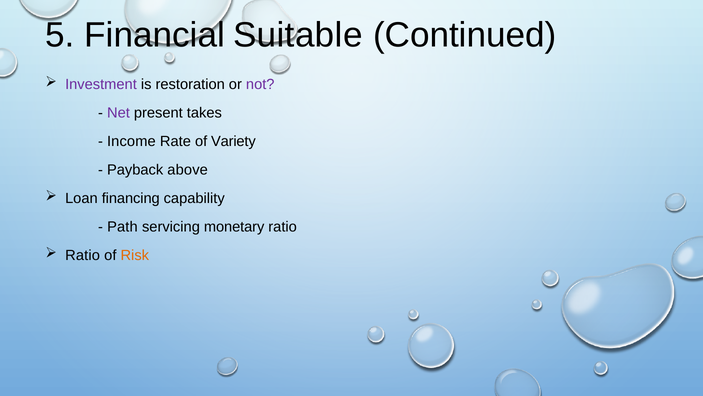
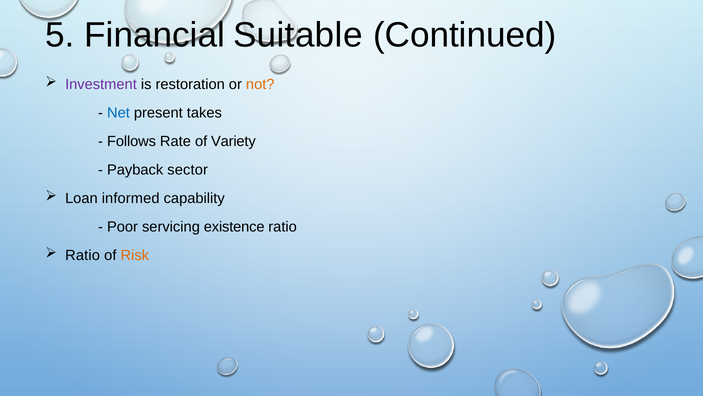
not colour: purple -> orange
Net colour: purple -> blue
Income: Income -> Follows
above: above -> sector
financing: financing -> informed
Path: Path -> Poor
monetary: monetary -> existence
